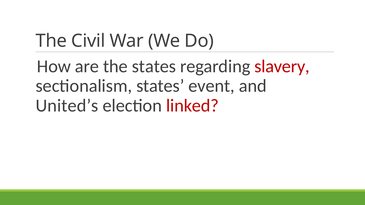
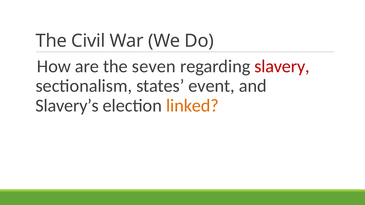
the states: states -> seven
United’s: United’s -> Slavery’s
linked colour: red -> orange
